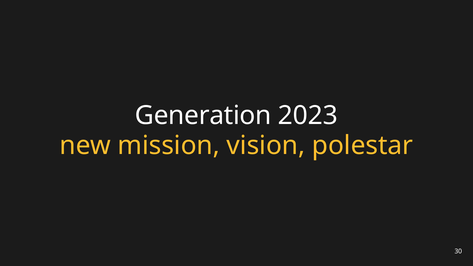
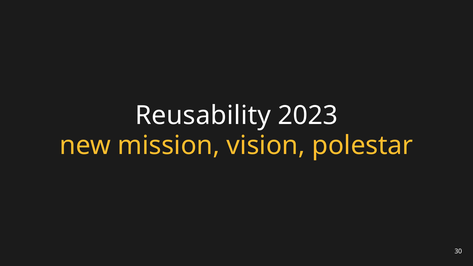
Generation: Generation -> Reusability
